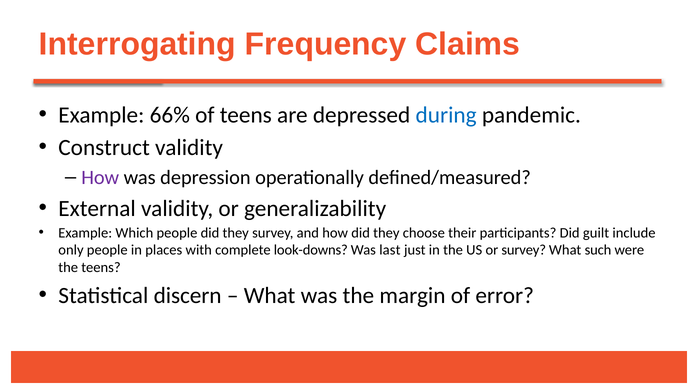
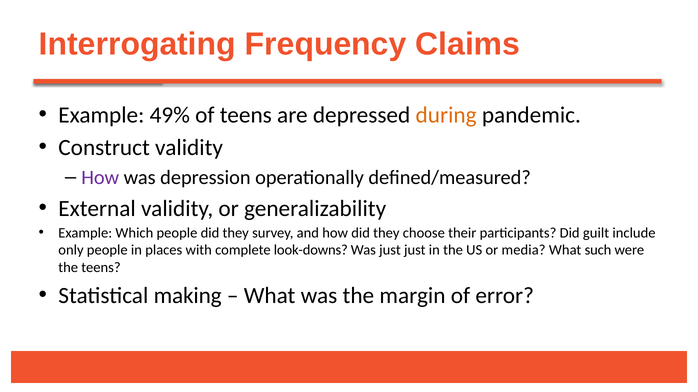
66%: 66% -> 49%
during colour: blue -> orange
Was last: last -> just
or survey: survey -> media
discern: discern -> making
